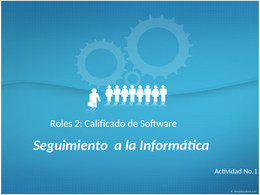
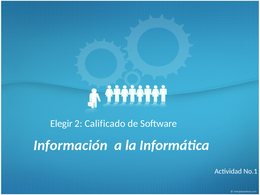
Roles: Roles -> Elegir
Seguimiento: Seguimiento -> Información
